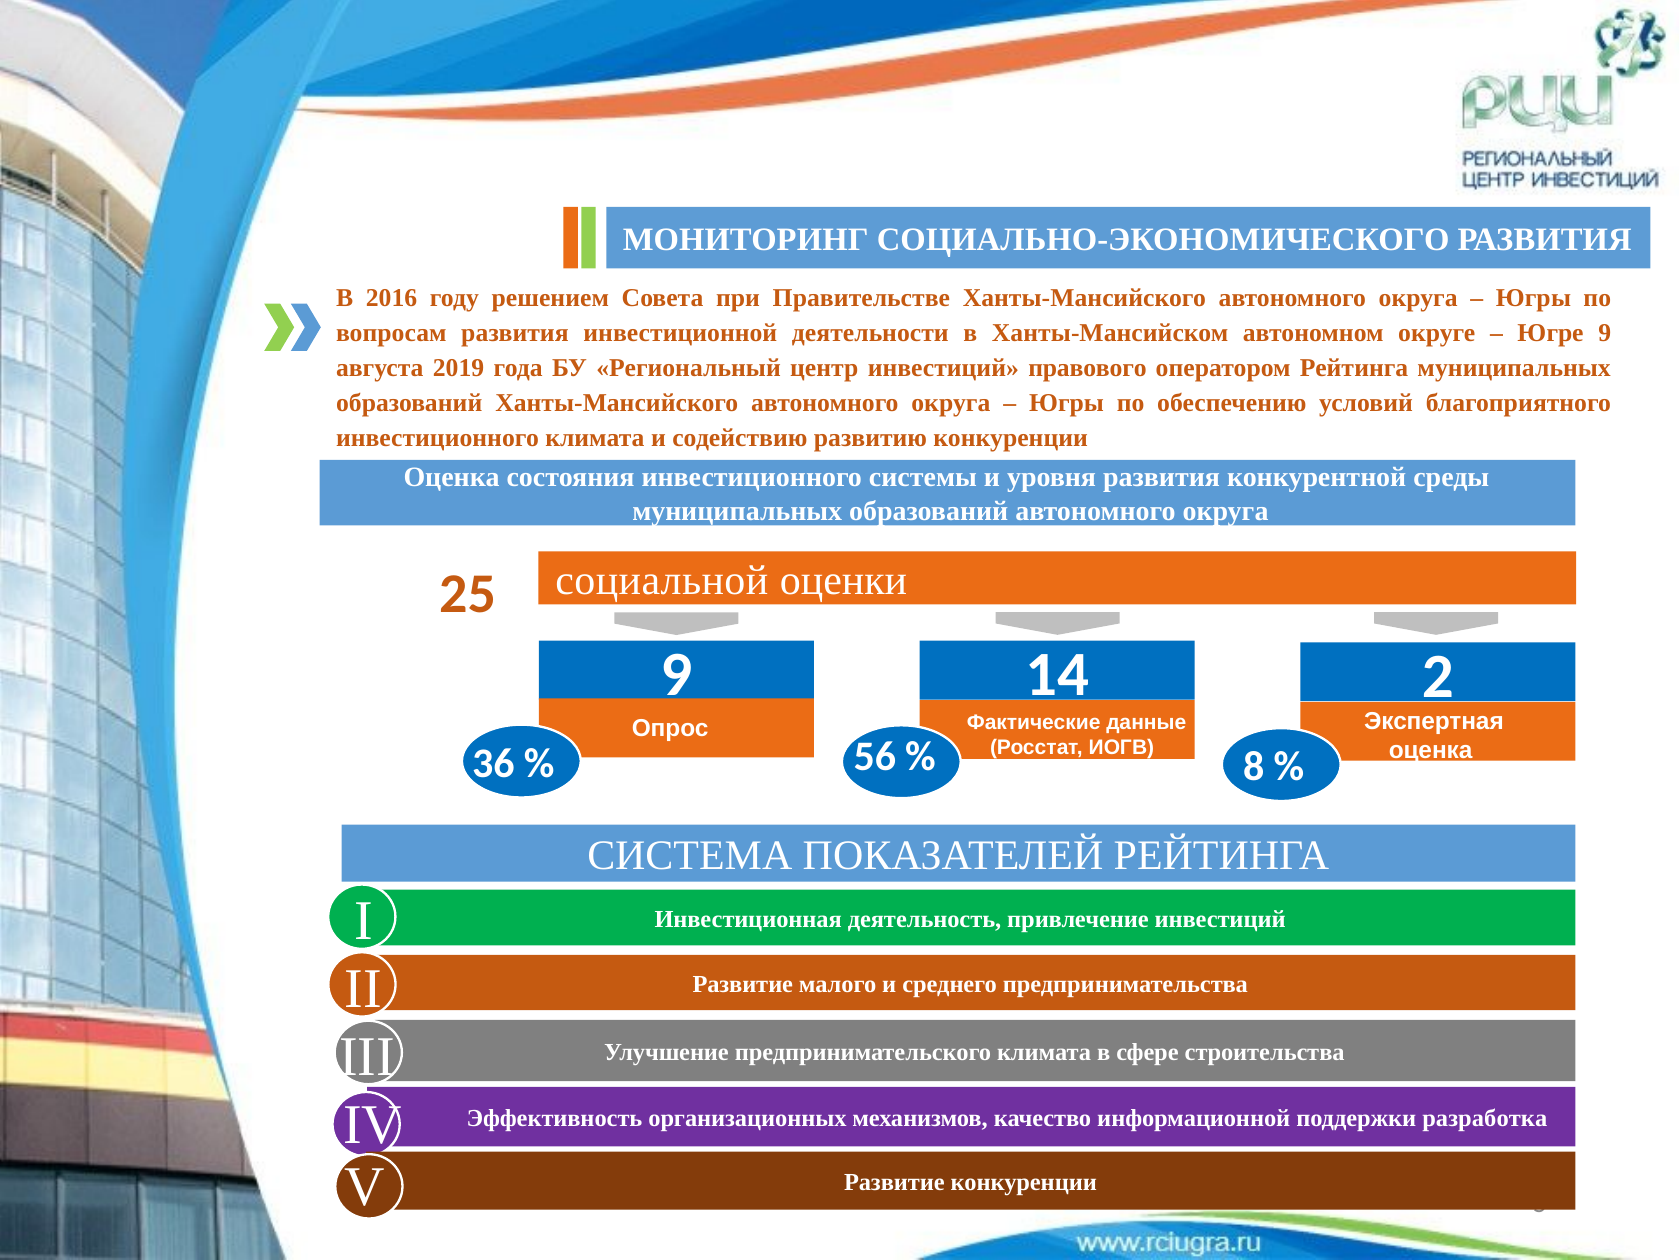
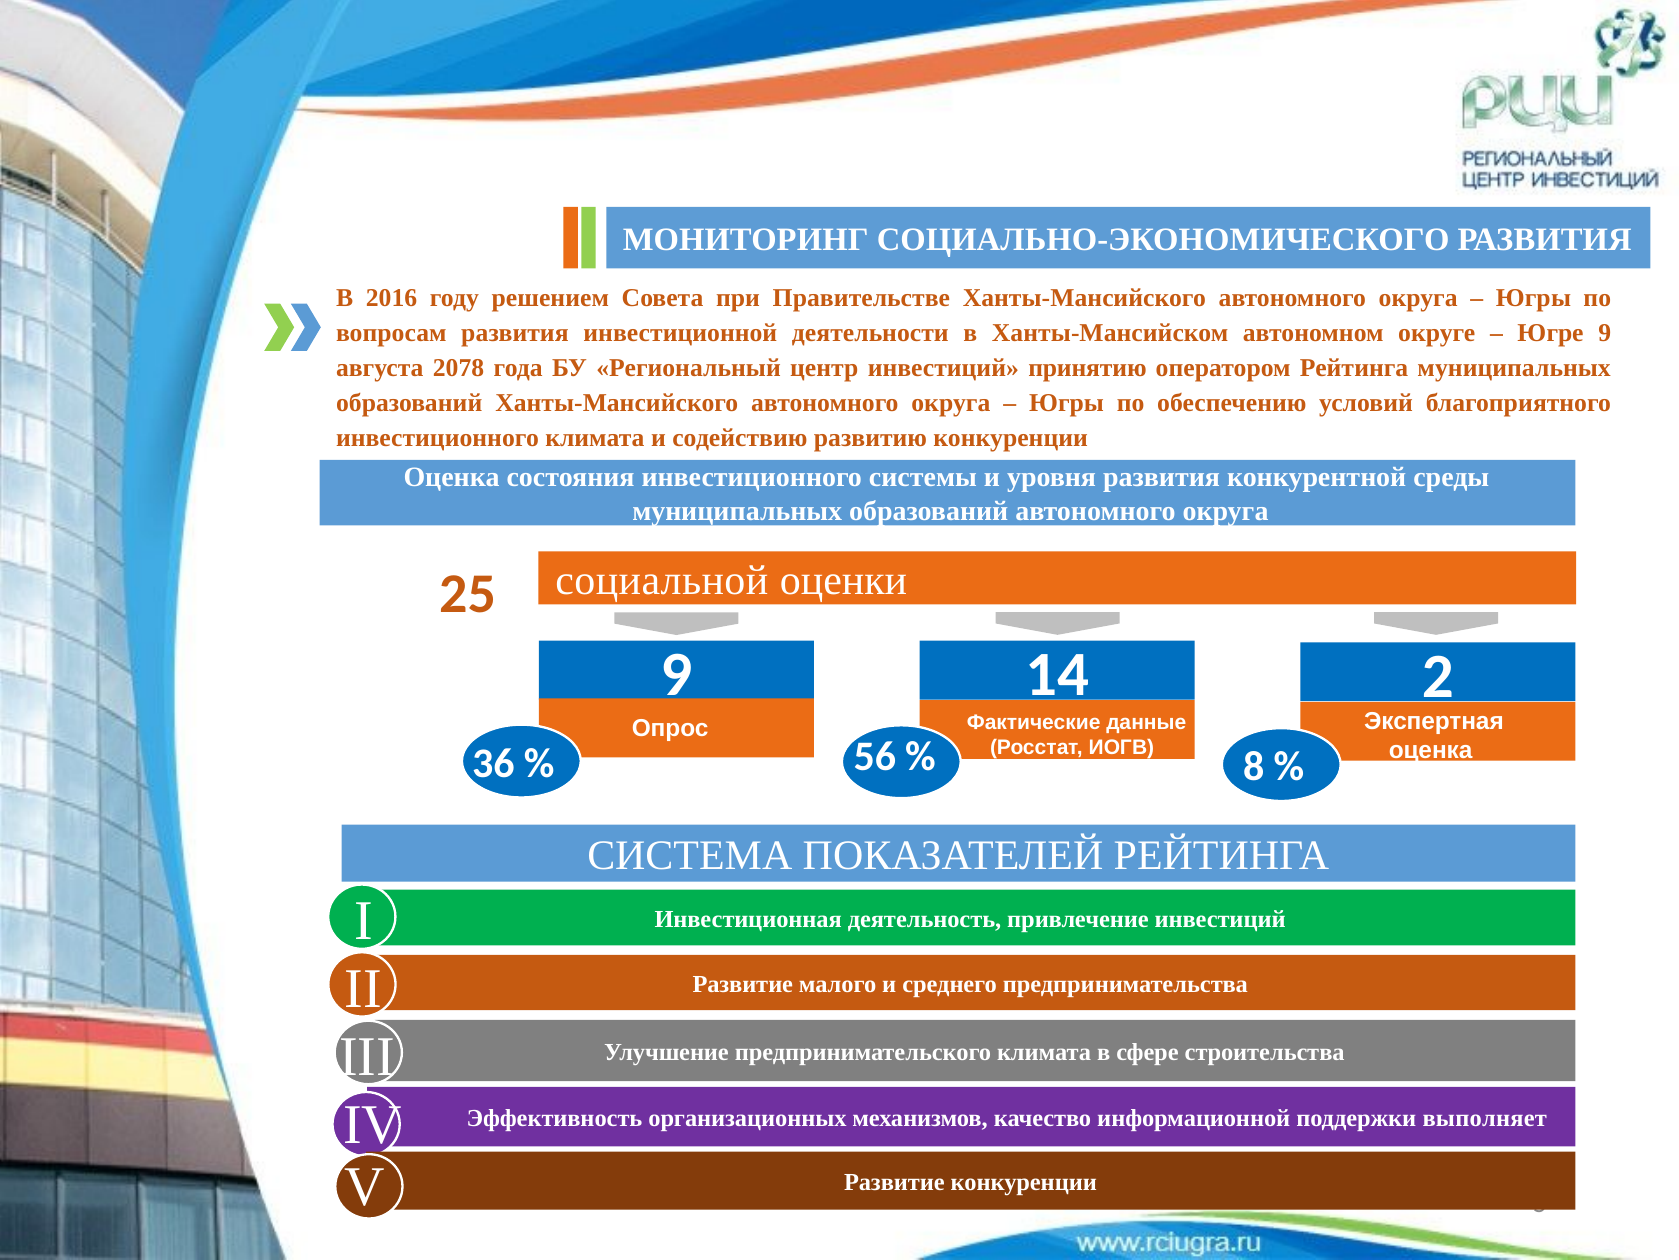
2019: 2019 -> 2078
правового: правового -> принятию
разработка: разработка -> выполняет
